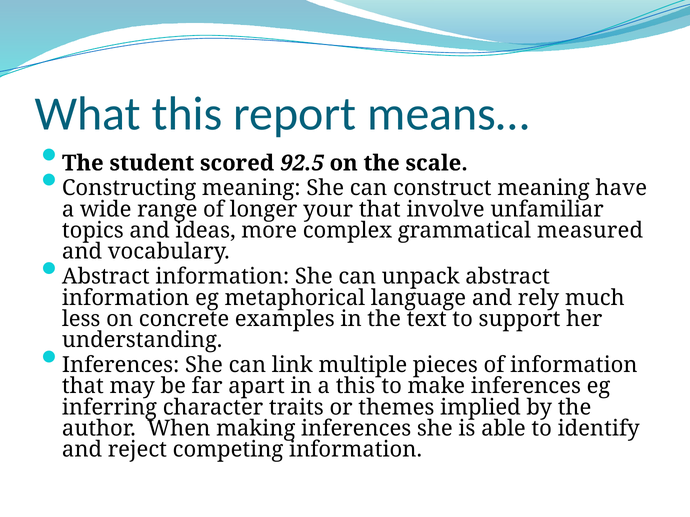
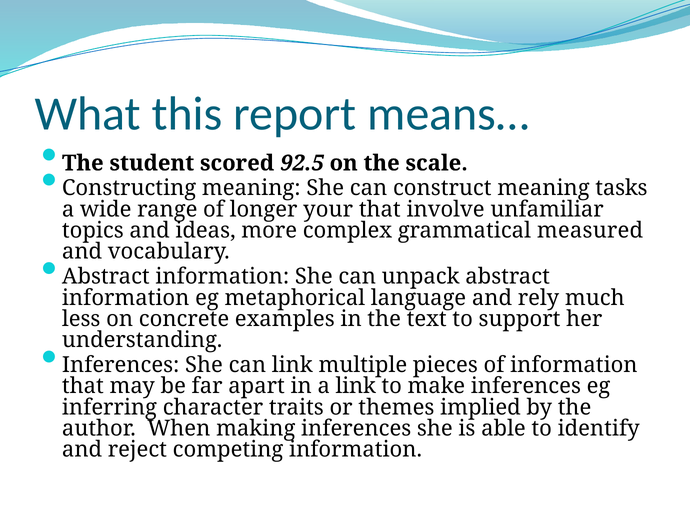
have: have -> tasks
a this: this -> link
